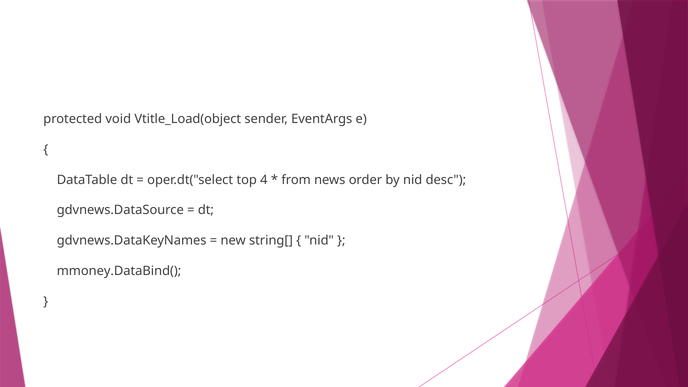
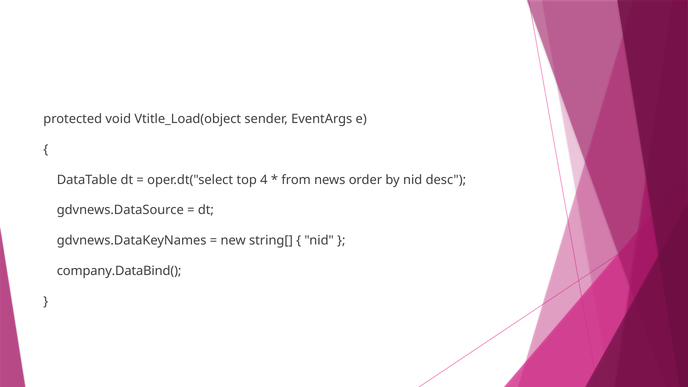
mmoney.DataBind(: mmoney.DataBind( -> company.DataBind(
